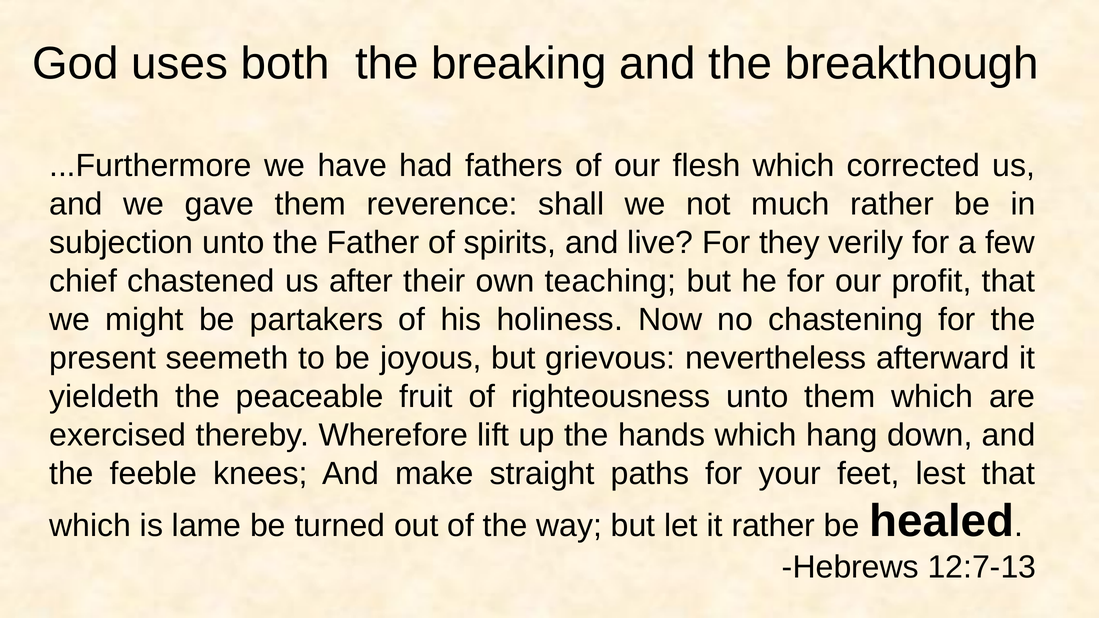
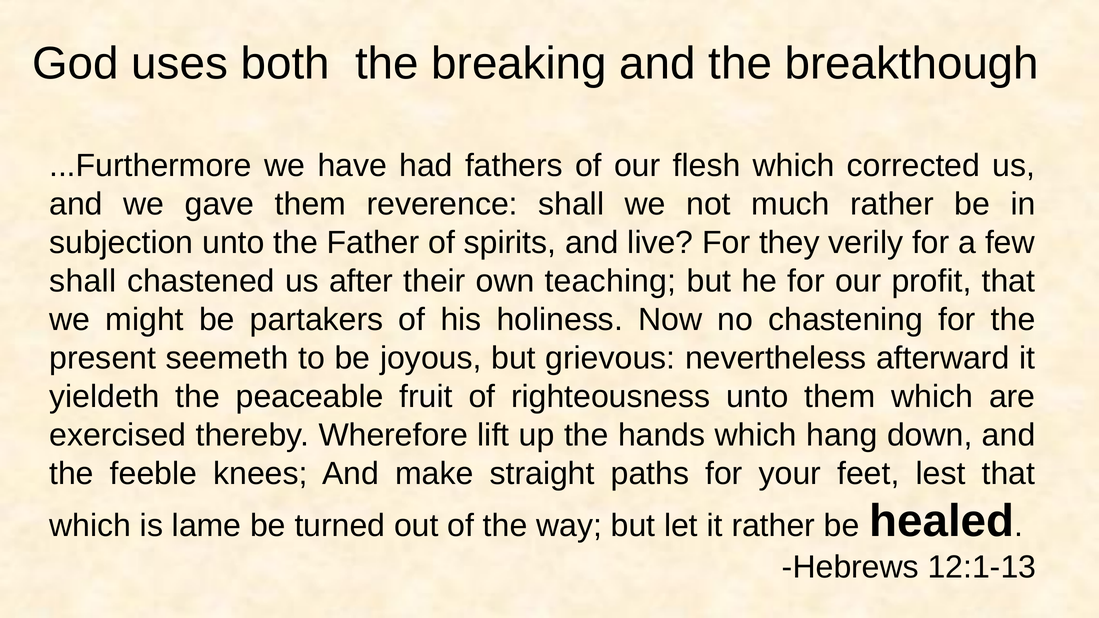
chief at (83, 281): chief -> shall
12:7-13: 12:7-13 -> 12:1-13
